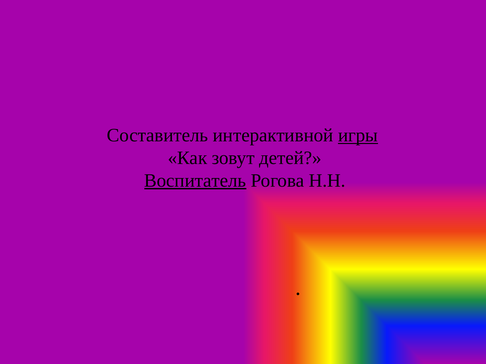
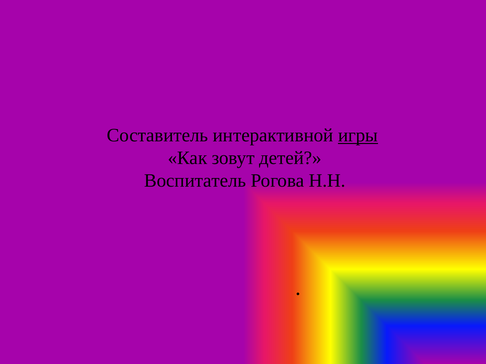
Воспитатель underline: present -> none
